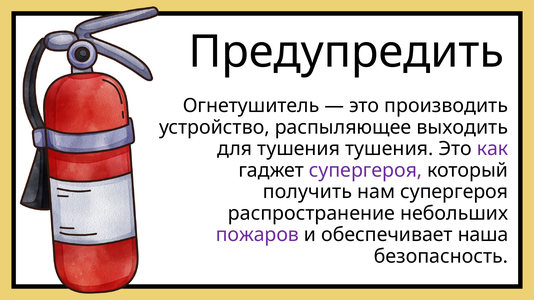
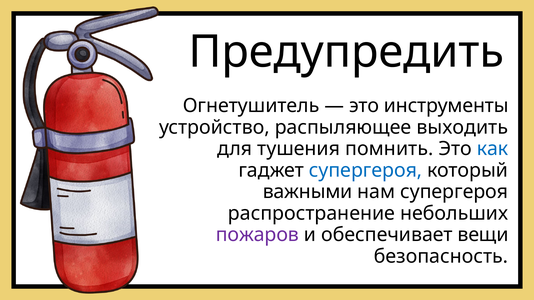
производить: производить -> инструменты
тушения тушения: тушения -> помнить
как colour: purple -> blue
супергероя at (366, 170) colour: purple -> blue
получить: получить -> важными
наша: наша -> вещи
